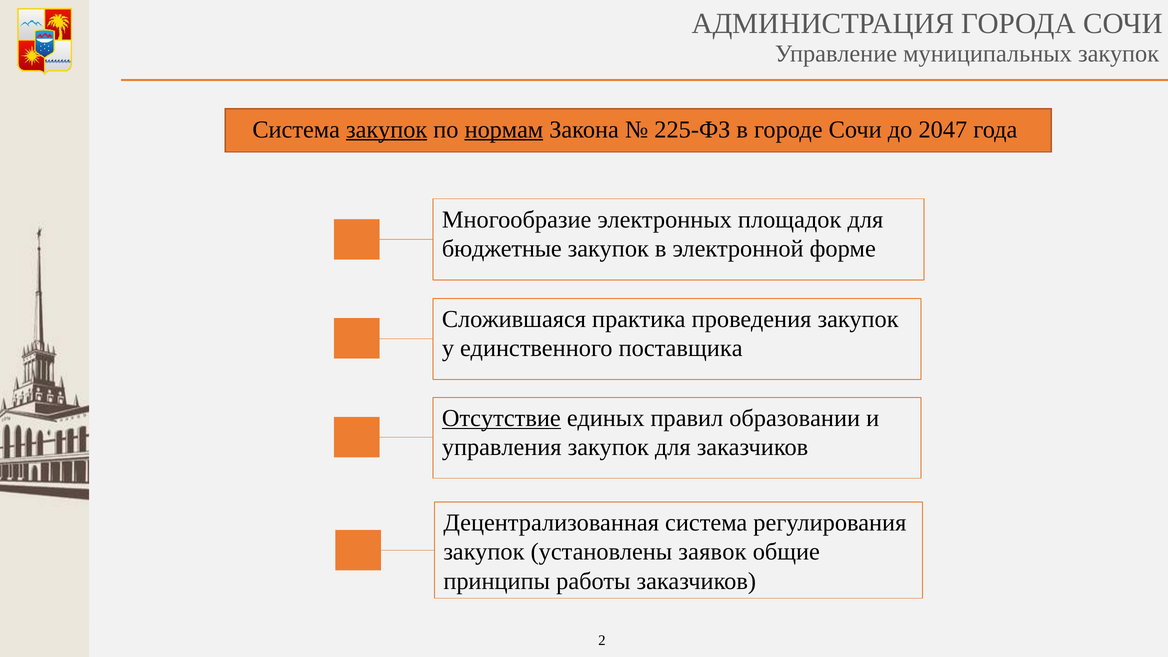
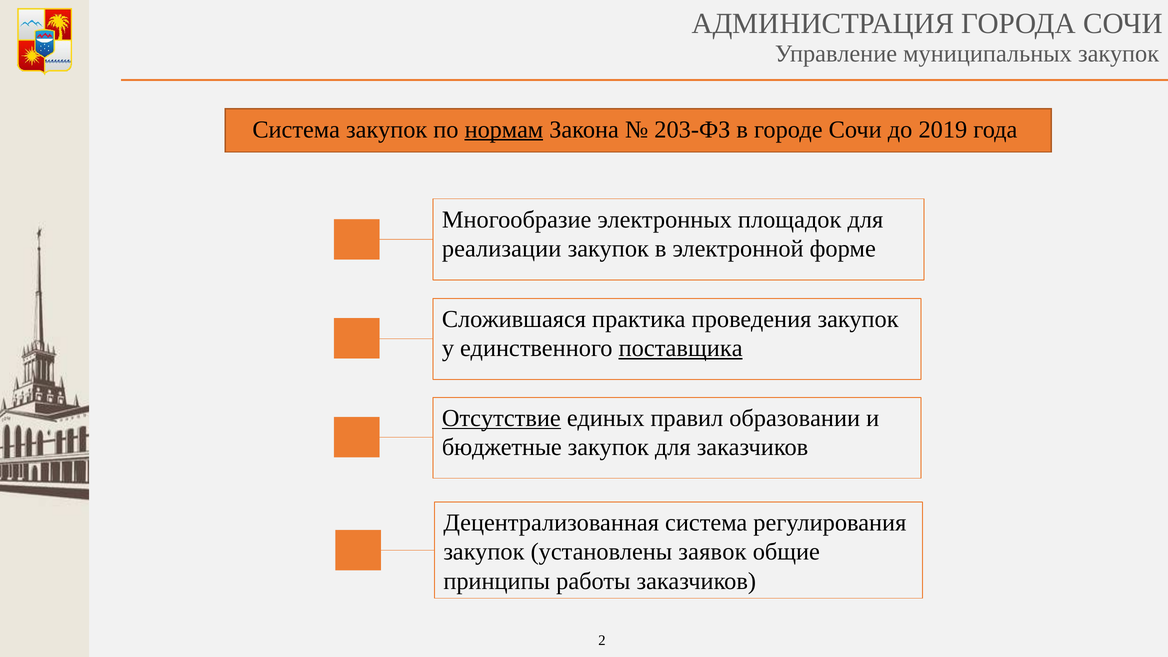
закупок at (387, 130) underline: present -> none
225-ФЗ: 225-ФЗ -> 203-ФЗ
2047: 2047 -> 2019
бюджетные: бюджетные -> реализации
поставщика underline: none -> present
управления: управления -> бюджетные
